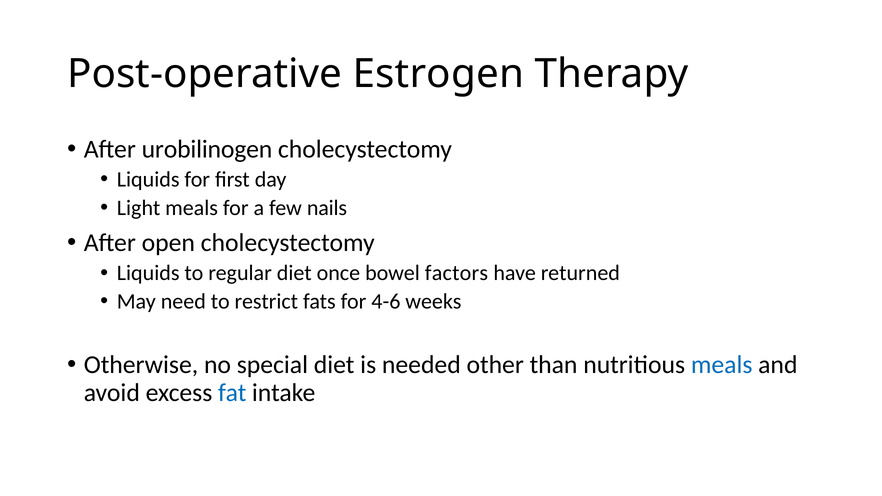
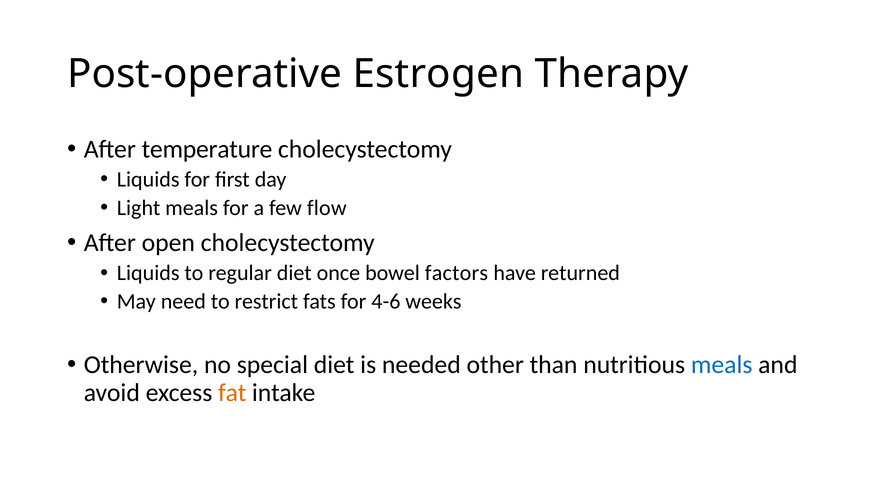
urobilinogen: urobilinogen -> temperature
nails: nails -> flow
fat colour: blue -> orange
